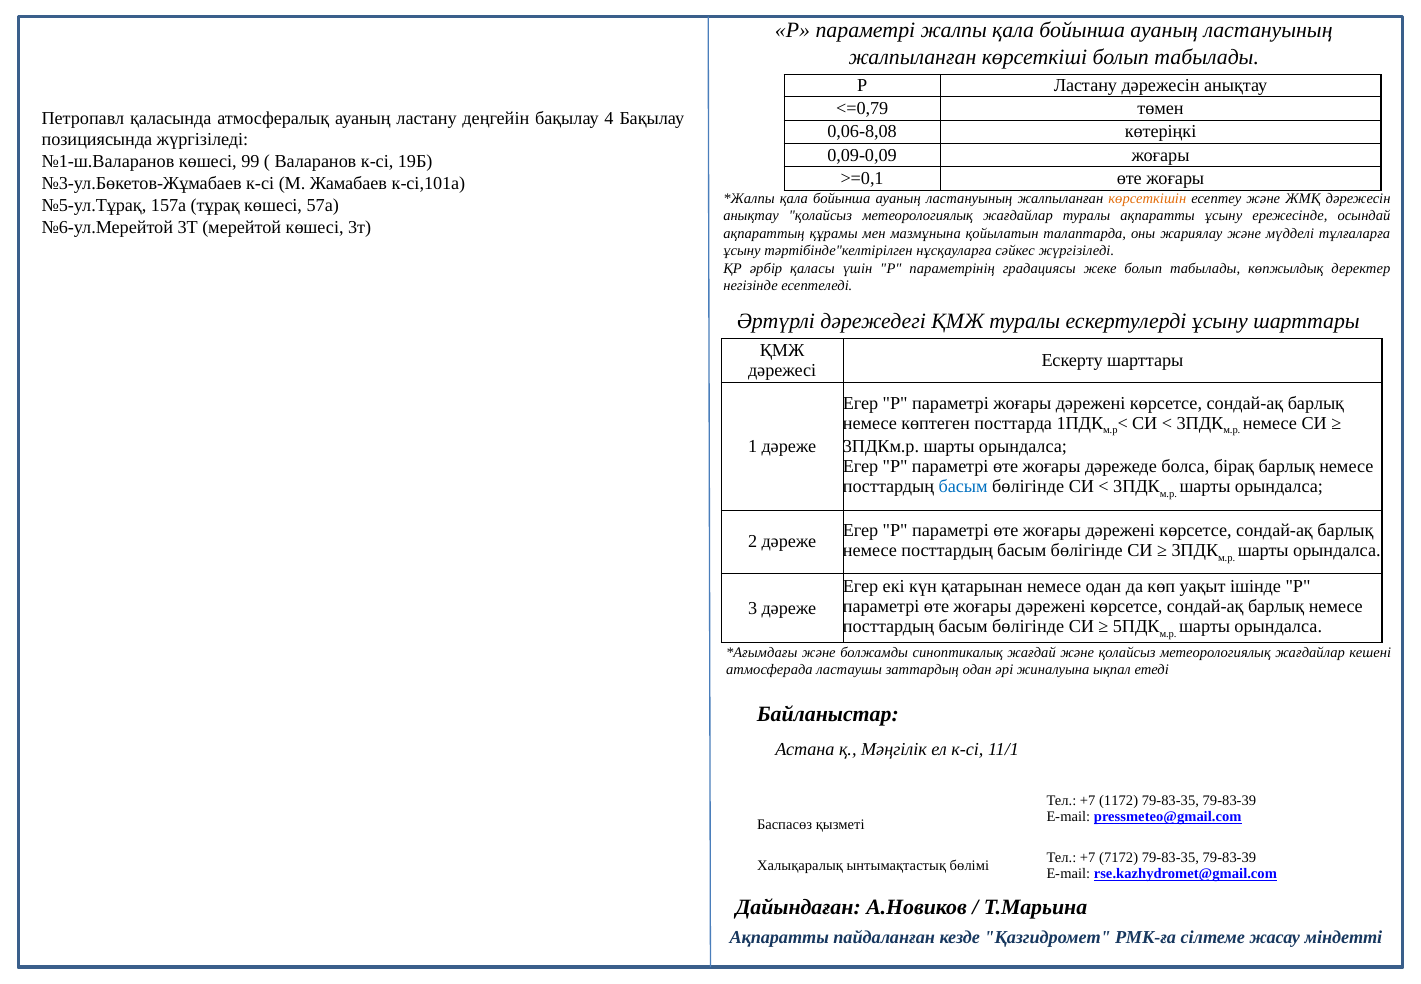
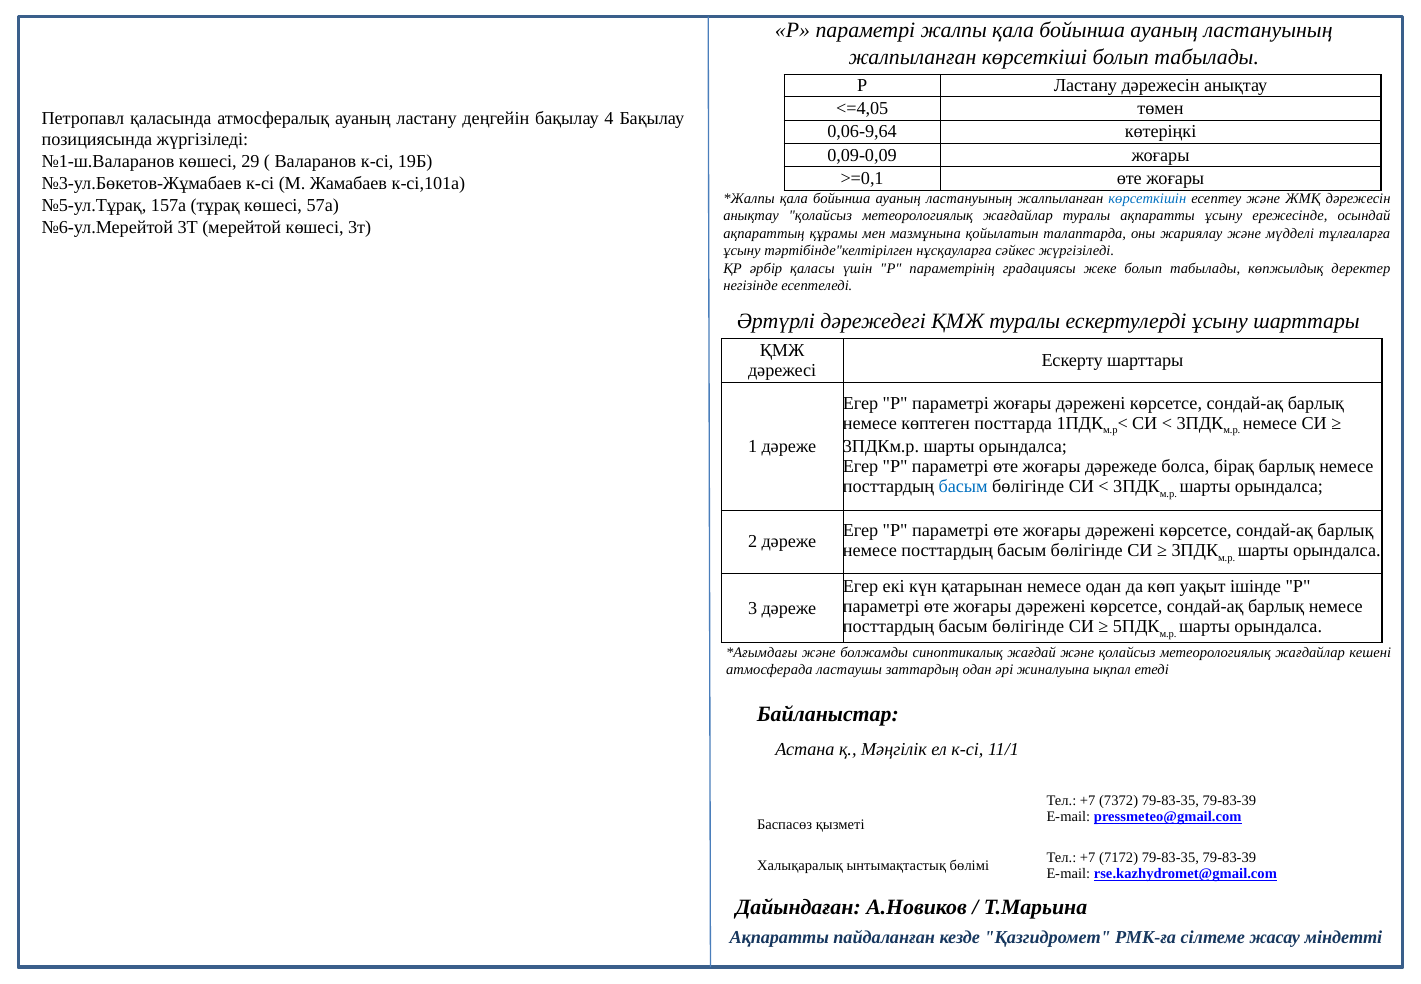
<=0,79: <=0,79 -> <=4,05
0,06-8,08: 0,06-8,08 -> 0,06-9,64
99: 99 -> 29
көрсеткішін colour: orange -> blue
1172: 1172 -> 7372
